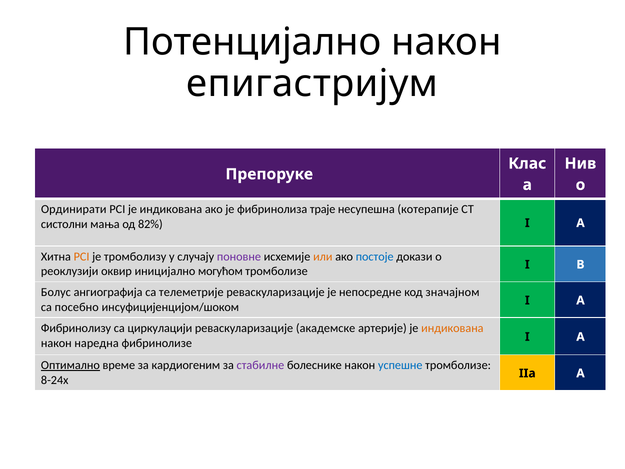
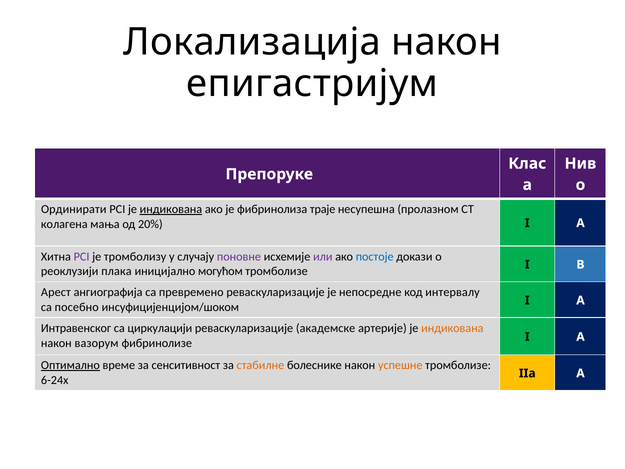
Потенцијално: Потенцијално -> Локализација
индикована at (171, 209) underline: none -> present
котерапије: котерапије -> пролазном
систолни: систолни -> колагена
82%: 82% -> 20%
PCI at (82, 256) colour: orange -> purple
или colour: orange -> purple
оквир: оквир -> плака
Болус: Болус -> Арест
телеметрије: телеметрије -> превремено
значајном: значајном -> интервалу
Фибринолизу: Фибринолизу -> Интравенског
наредна: наредна -> вазорум
кардиогеним: кардиогеним -> сенситивност
стабилне colour: purple -> orange
успешне colour: blue -> orange
8-24х: 8-24х -> 6-24х
